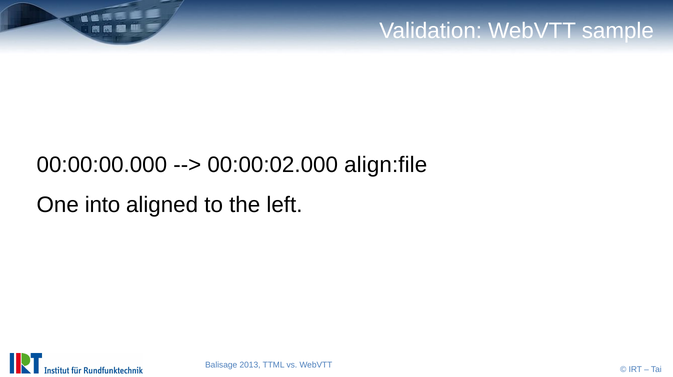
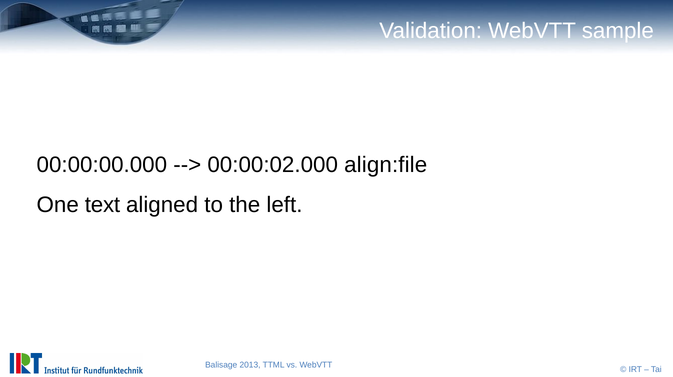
into: into -> text
